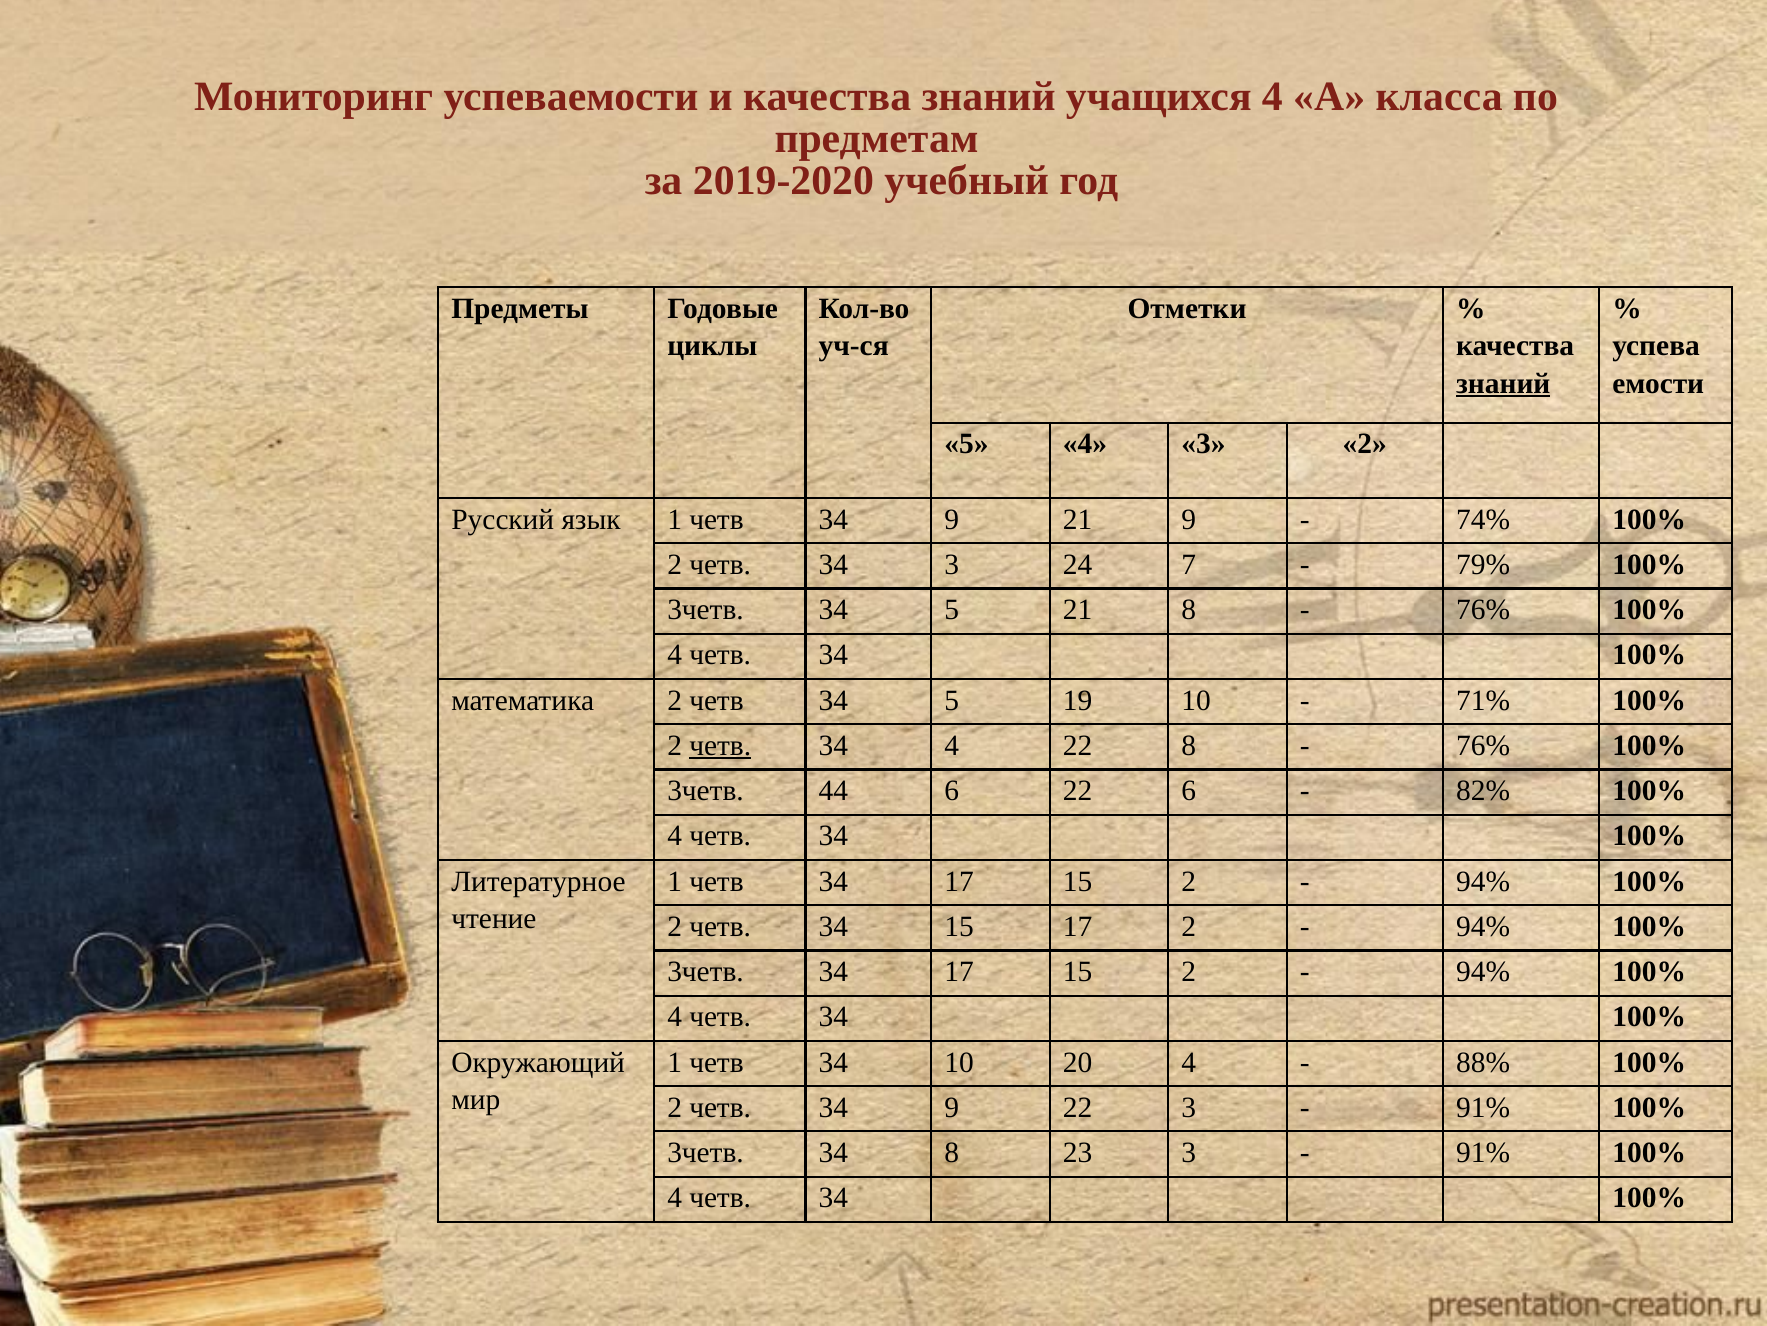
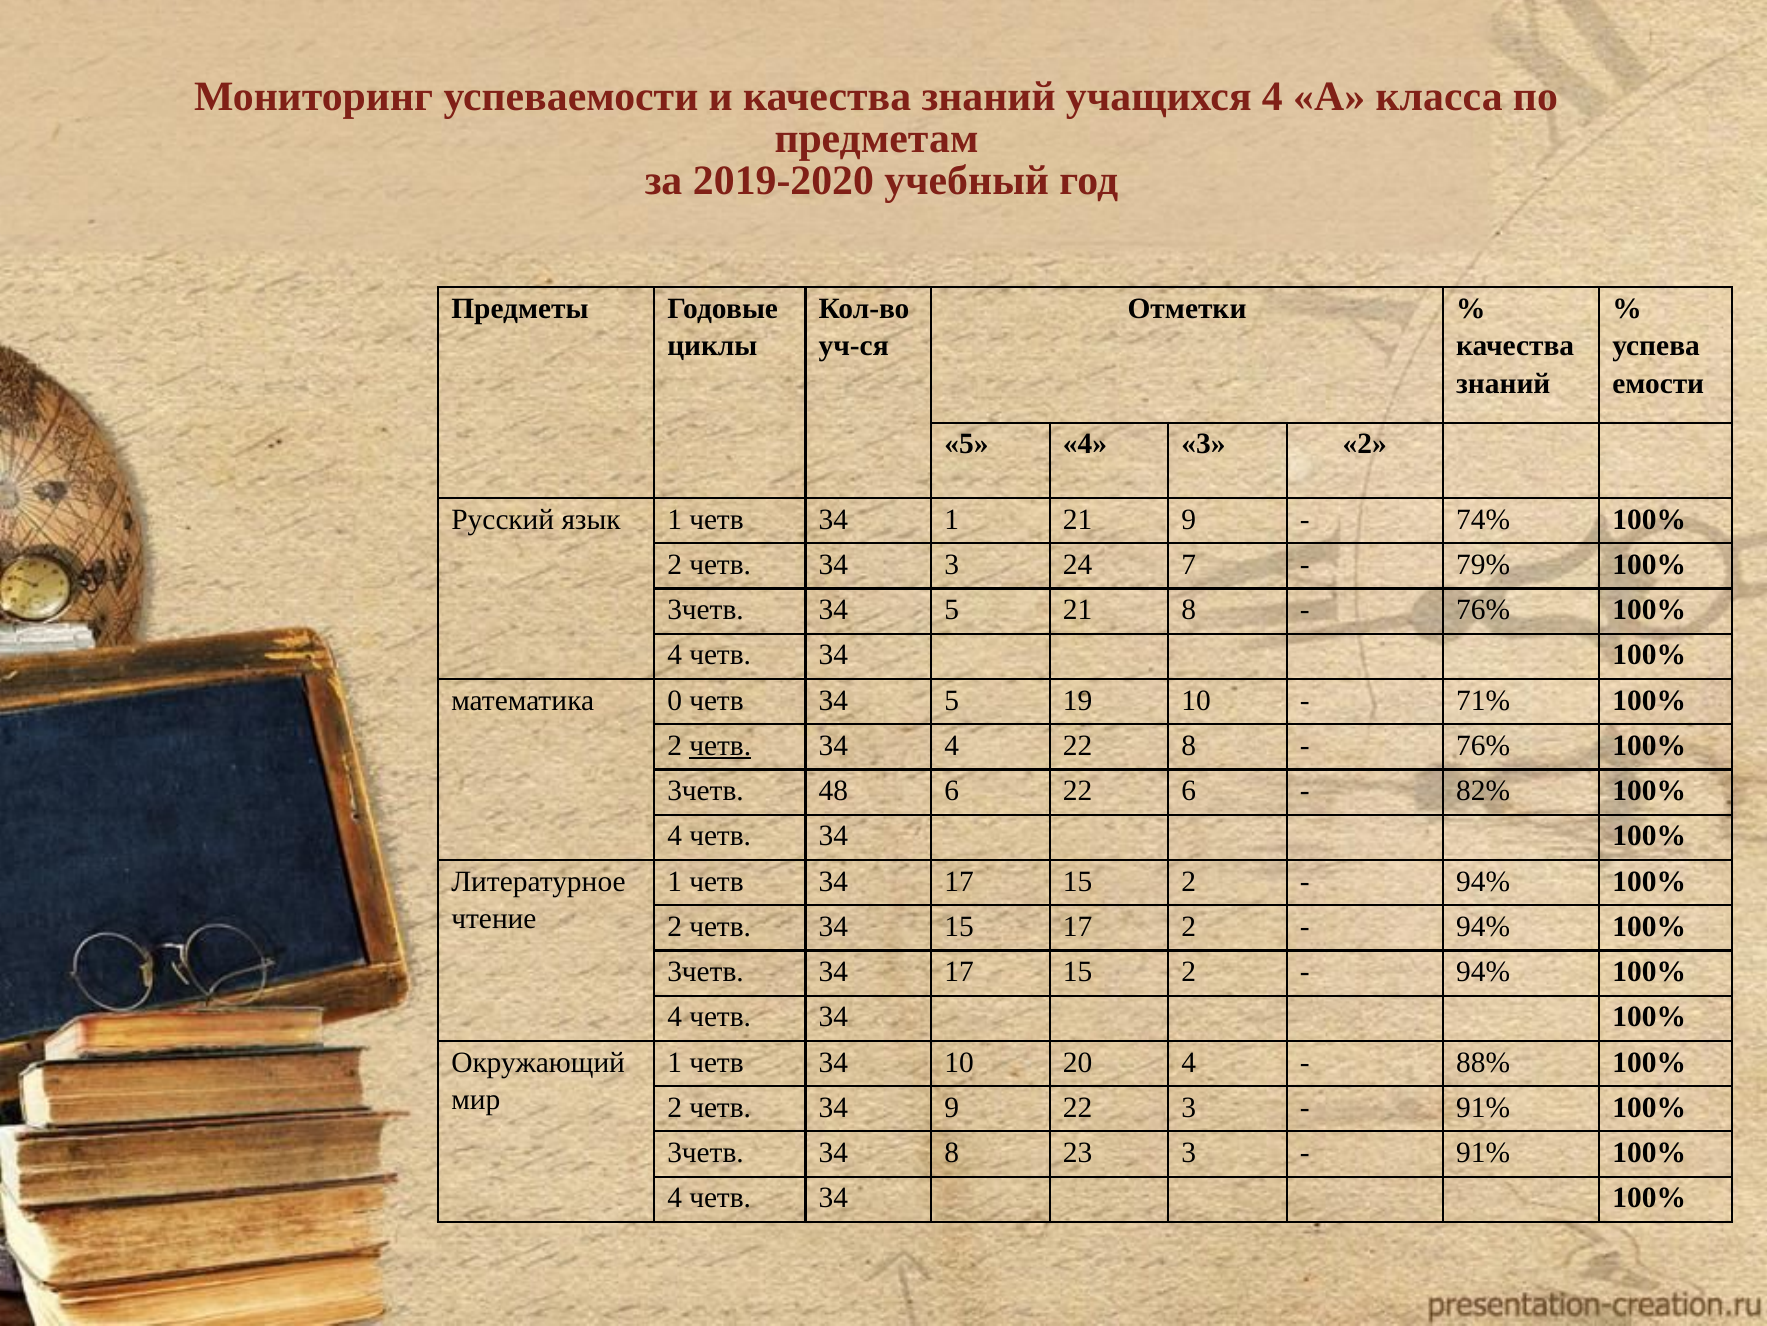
знаний at (1503, 383) underline: present -> none
1 четв 34 9: 9 -> 1
математика 2: 2 -> 0
44: 44 -> 48
